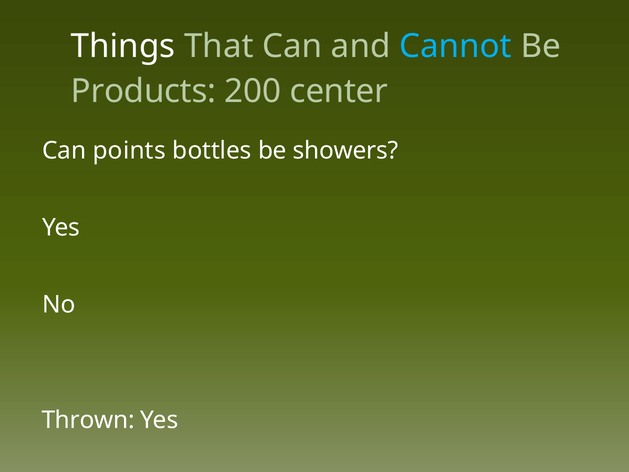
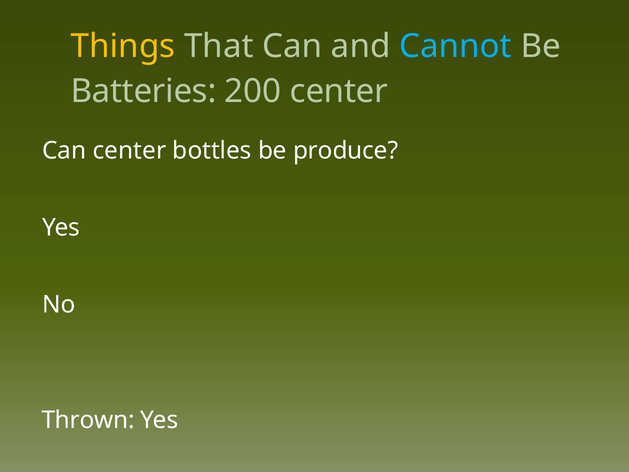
Things colour: white -> yellow
Products: Products -> Batteries
Can points: points -> center
showers: showers -> produce
